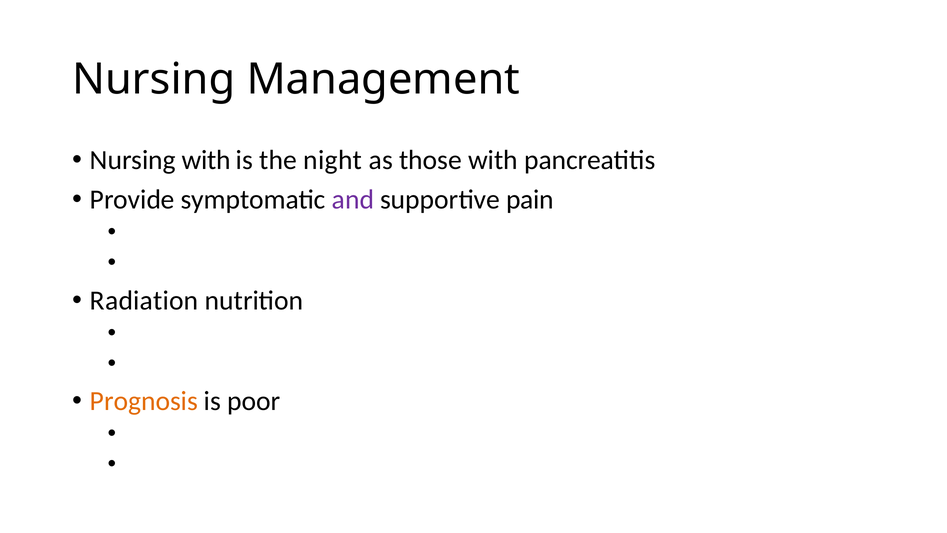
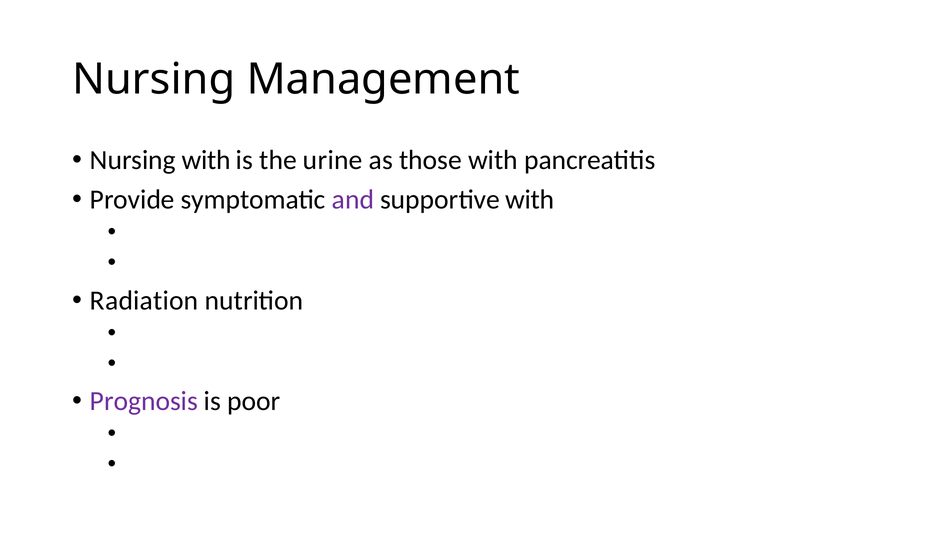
night: night -> urine
supportive pain: pain -> with
Prognosis colour: orange -> purple
